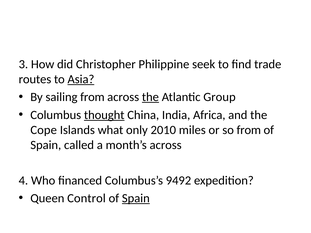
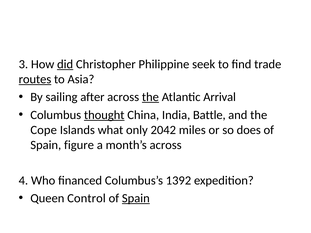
did underline: none -> present
routes underline: none -> present
Asia underline: present -> none
sailing from: from -> after
Group: Group -> Arrival
Africa: Africa -> Battle
2010: 2010 -> 2042
so from: from -> does
called: called -> figure
9492: 9492 -> 1392
